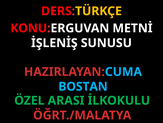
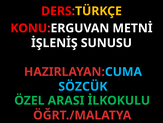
BOSTAN: BOSTAN -> SÖZCÜK
